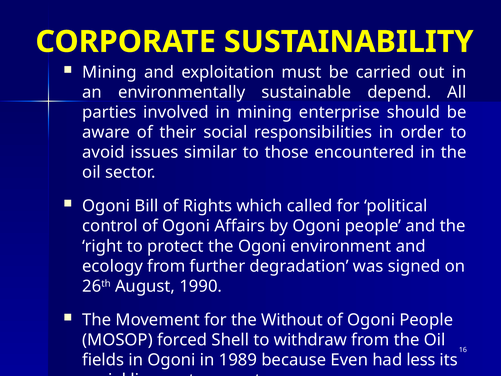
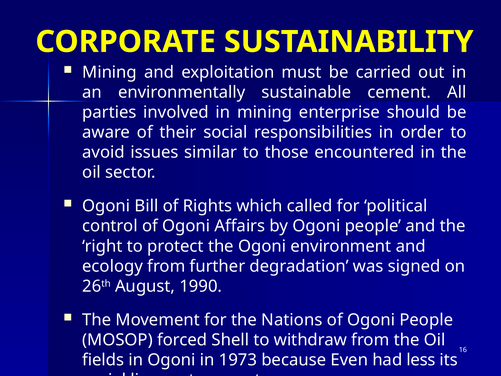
depend: depend -> cement
Without: Without -> Nations
1989: 1989 -> 1973
